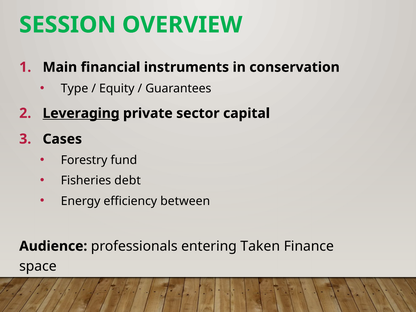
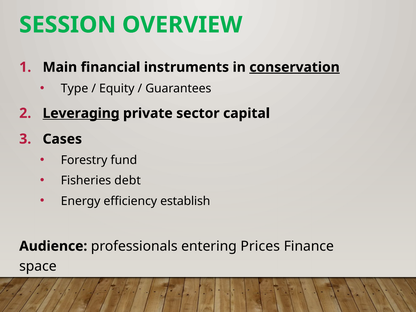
conservation underline: none -> present
between: between -> establish
Taken: Taken -> Prices
